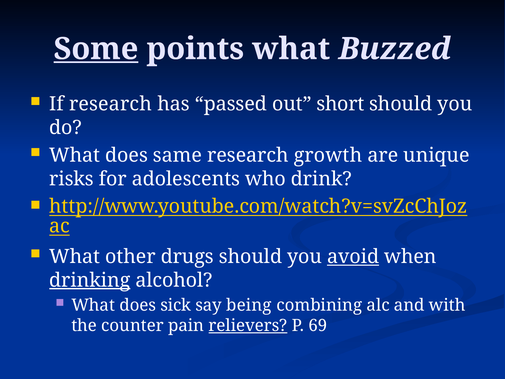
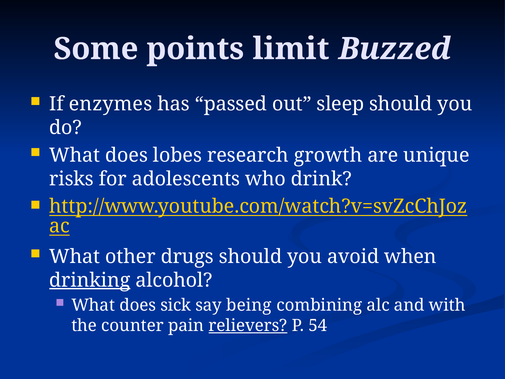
Some underline: present -> none
points what: what -> limit
If research: research -> enzymes
short: short -> sleep
same: same -> lobes
avoid underline: present -> none
69: 69 -> 54
